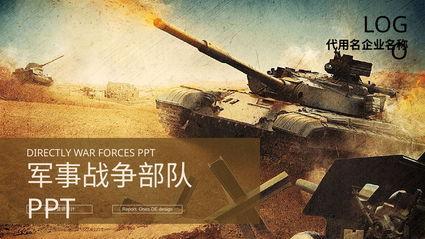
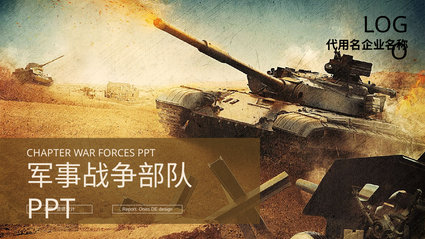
DIRECTLY: DIRECTLY -> CHAPTER
